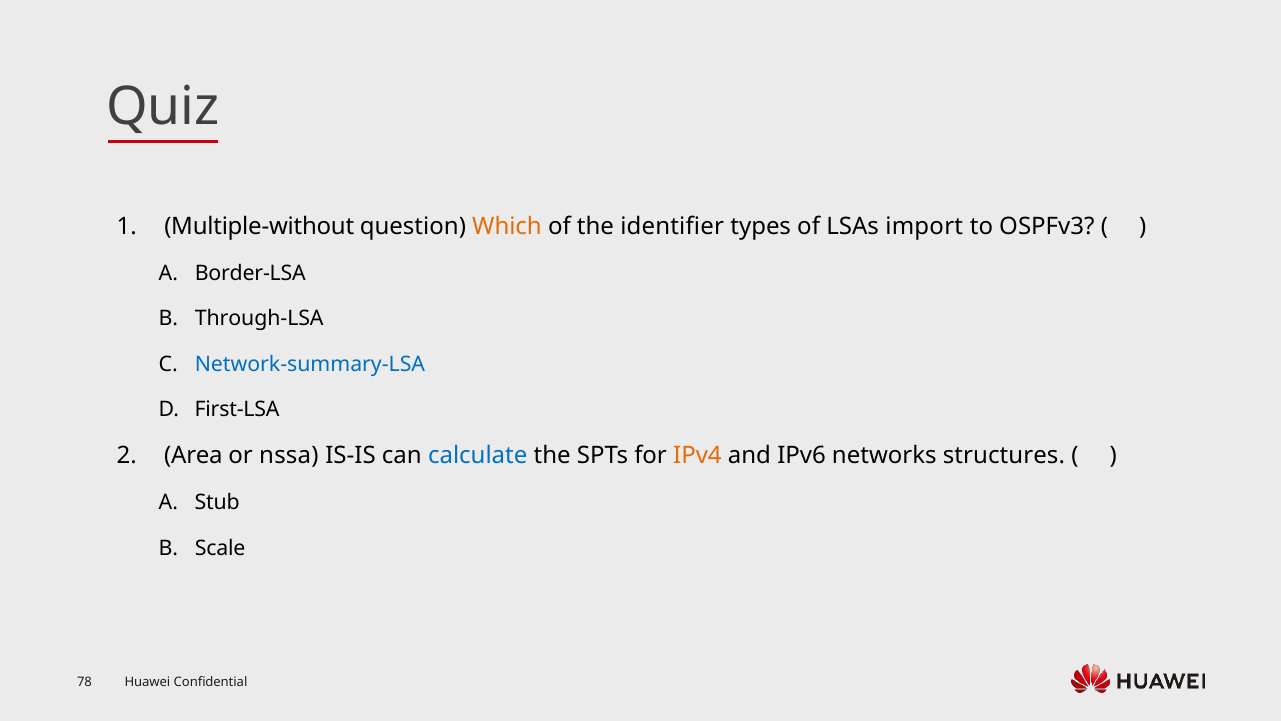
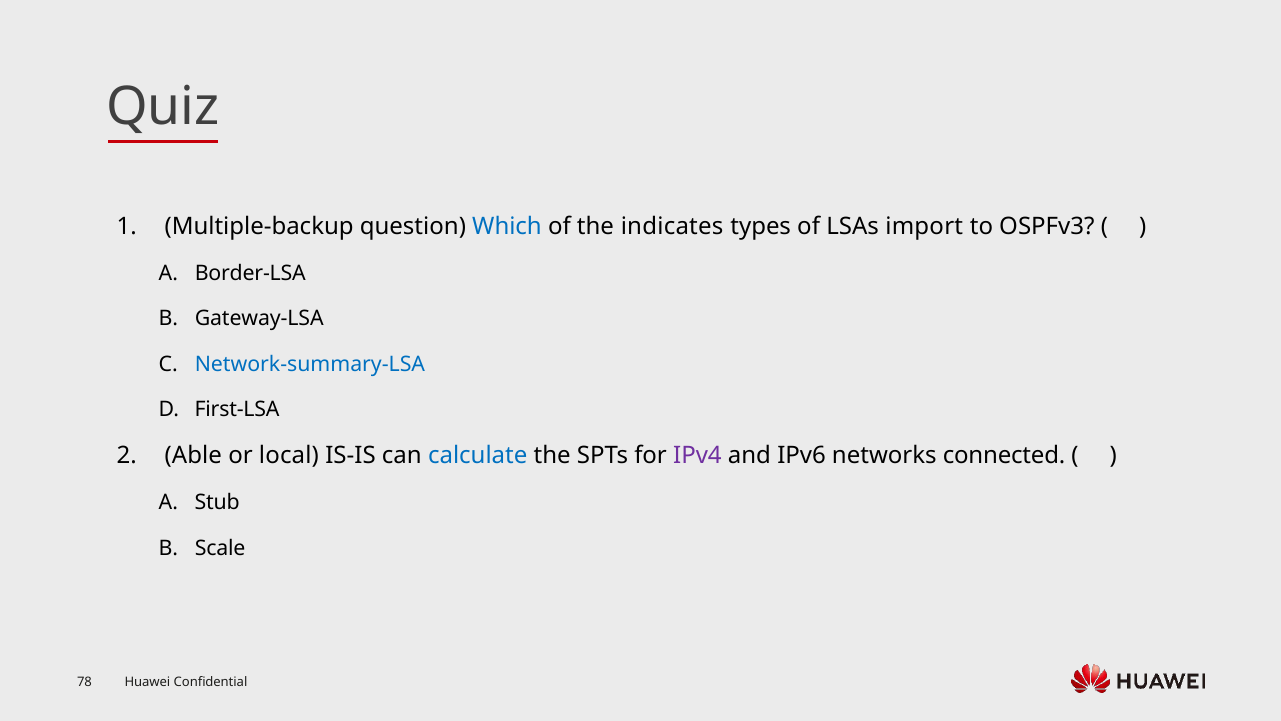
Multiple-without: Multiple-without -> Multiple-backup
Which colour: orange -> blue
identifier: identifier -> indicates
Through-LSA: Through-LSA -> Gateway-LSA
Area: Area -> Able
nssa: nssa -> local
IPv4 colour: orange -> purple
structures: structures -> connected
